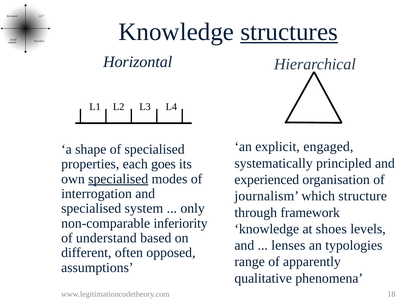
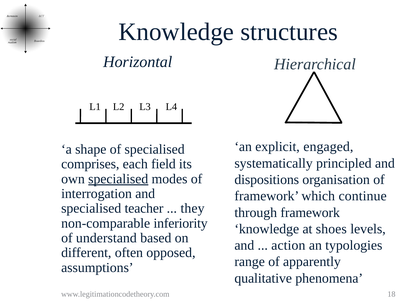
structures underline: present -> none
properties: properties -> comprises
goes: goes -> field
experienced: experienced -> dispositions
journalism at (267, 196): journalism -> framework
structure: structure -> continue
system: system -> teacher
only: only -> they
lenses: lenses -> action
